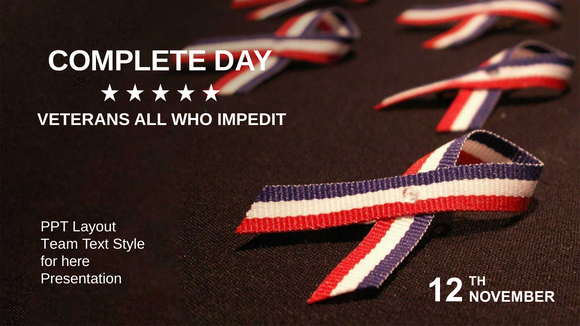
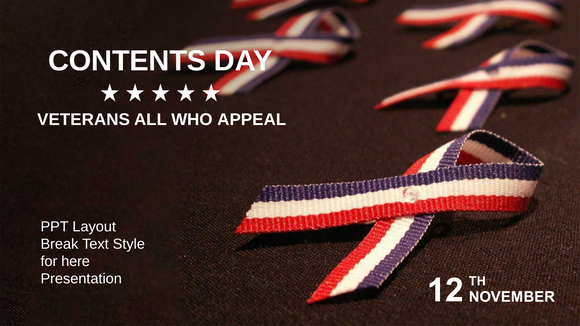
COMPLETE: COMPLETE -> CONTENTS
IMPEDIT: IMPEDIT -> APPEAL
Team: Team -> Break
